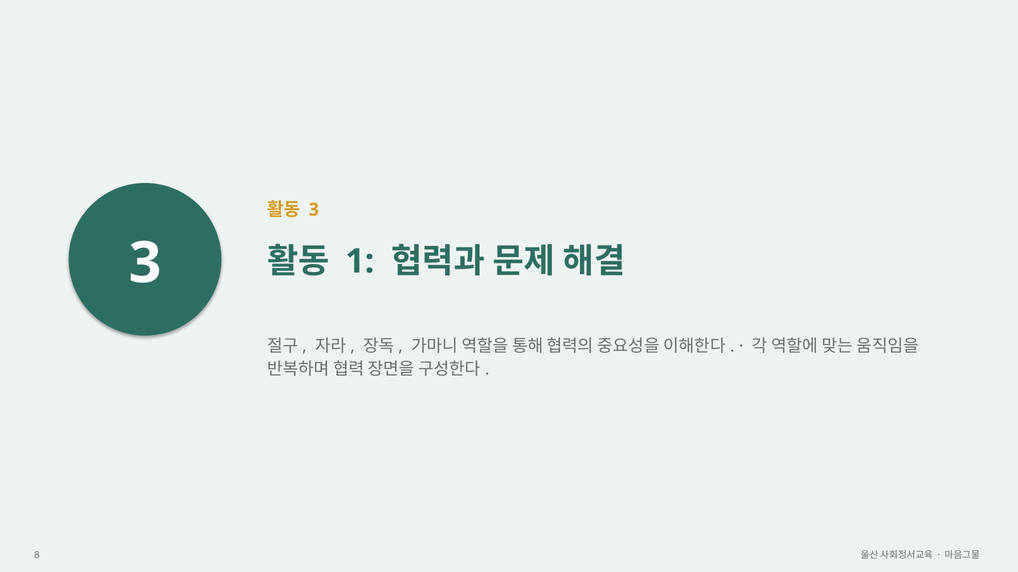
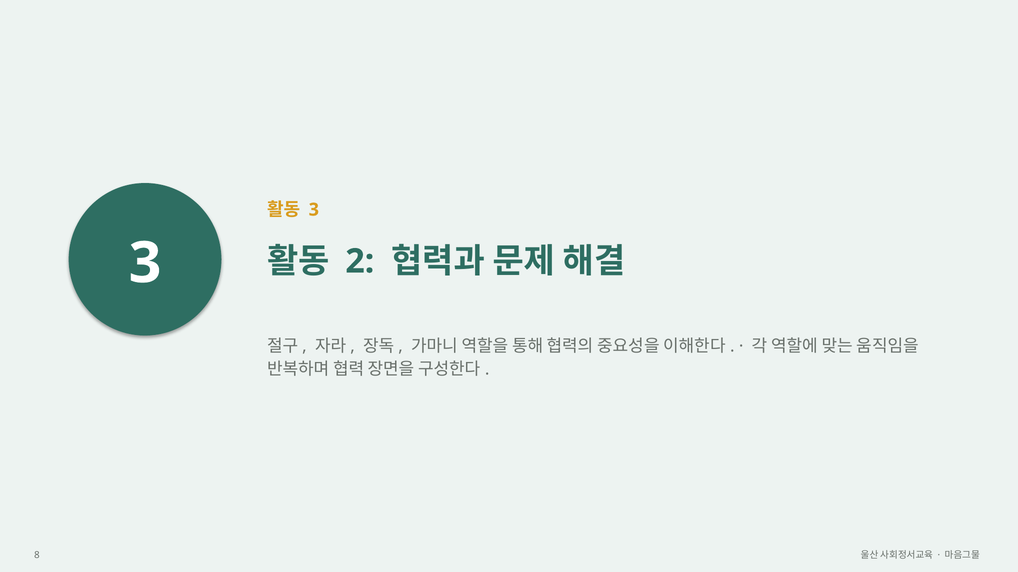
1: 1 -> 2
